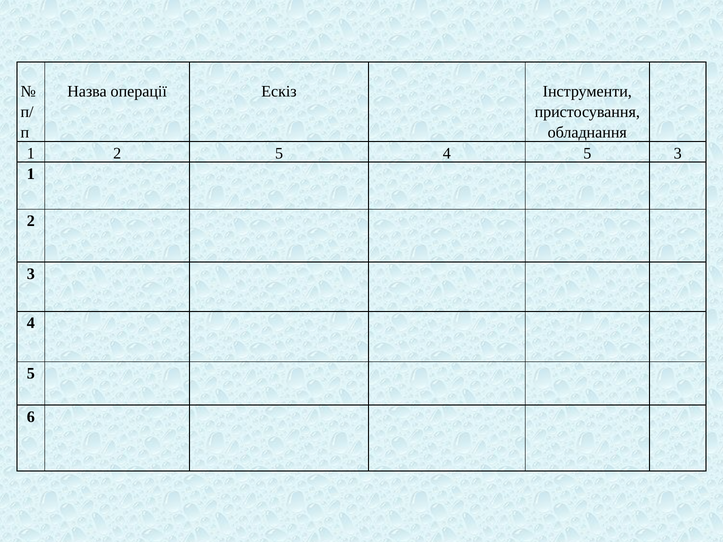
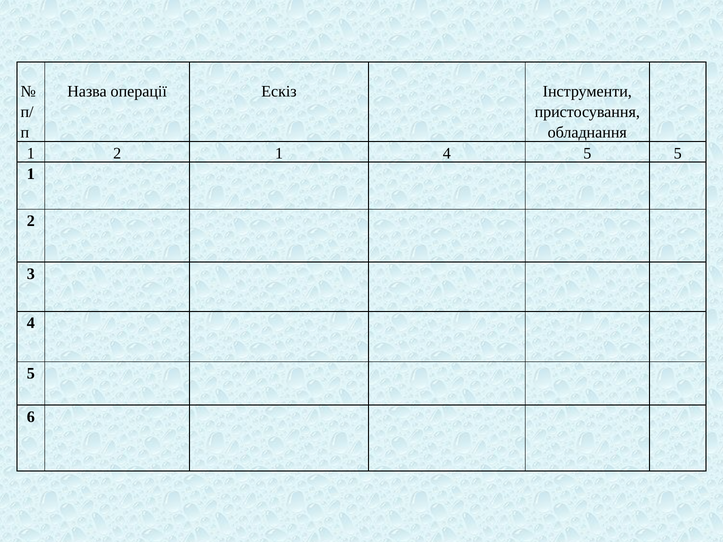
2 5: 5 -> 1
5 3: 3 -> 5
